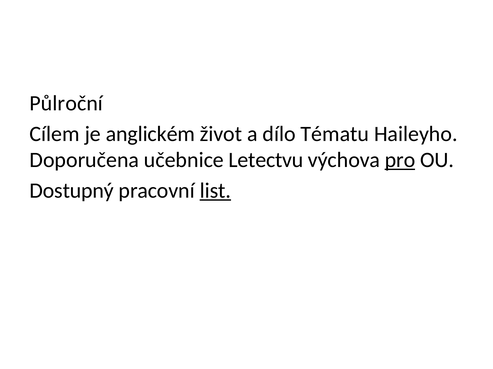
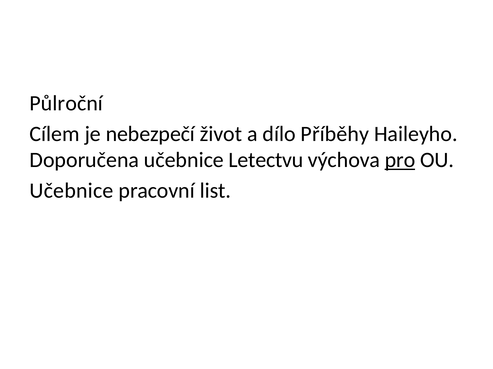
anglickém: anglickém -> nebezpečí
Tématu: Tématu -> Příběhy
Dostupný at (72, 191): Dostupný -> Učebnice
list underline: present -> none
